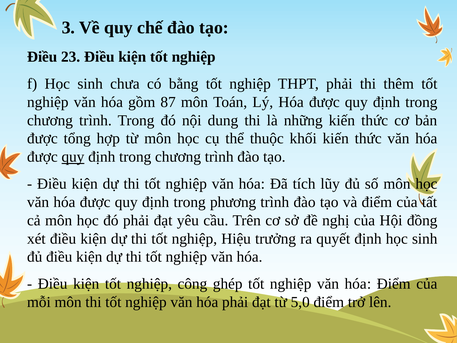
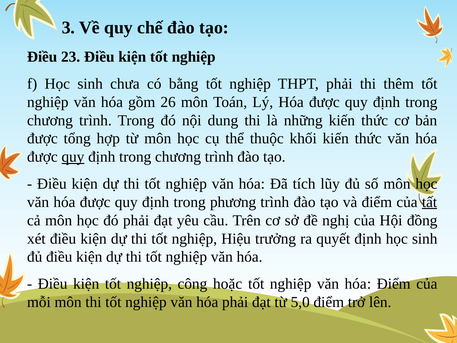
87: 87 -> 26
tất underline: none -> present
ghép: ghép -> hoặc
